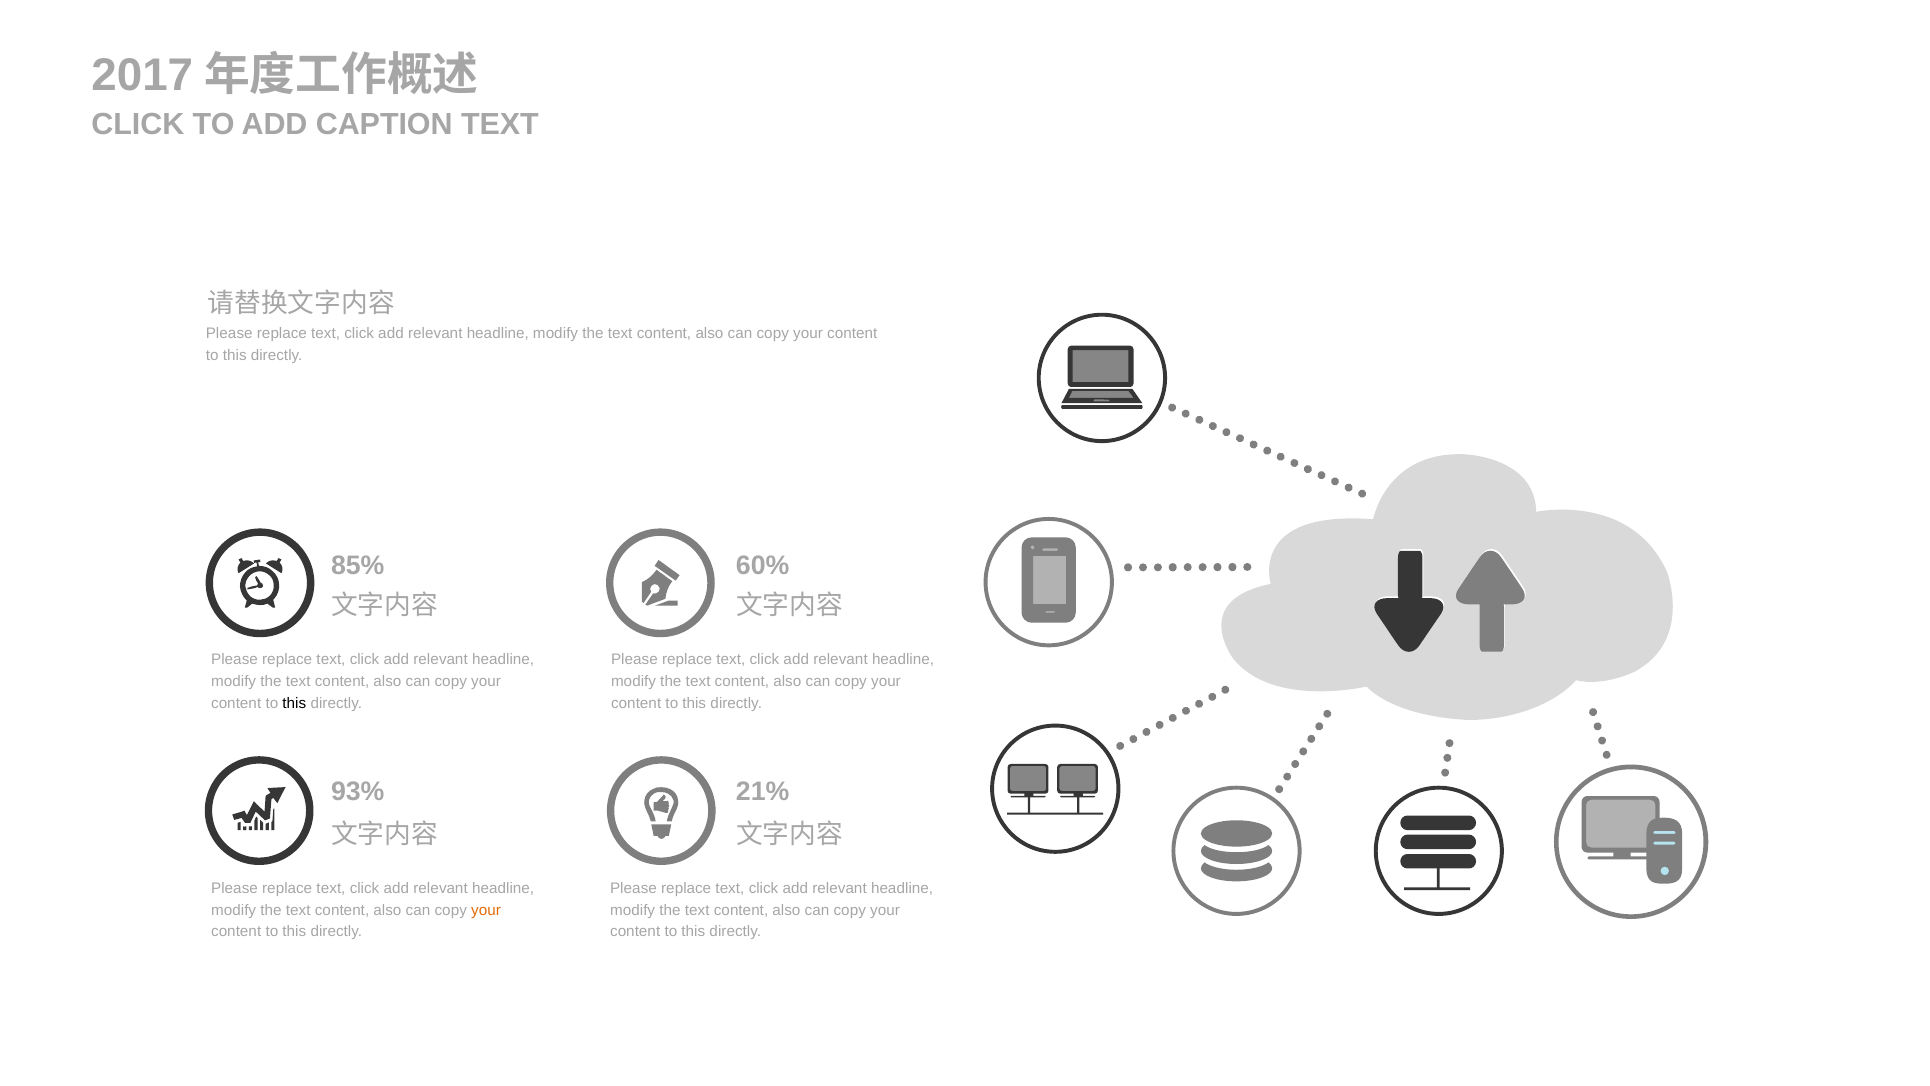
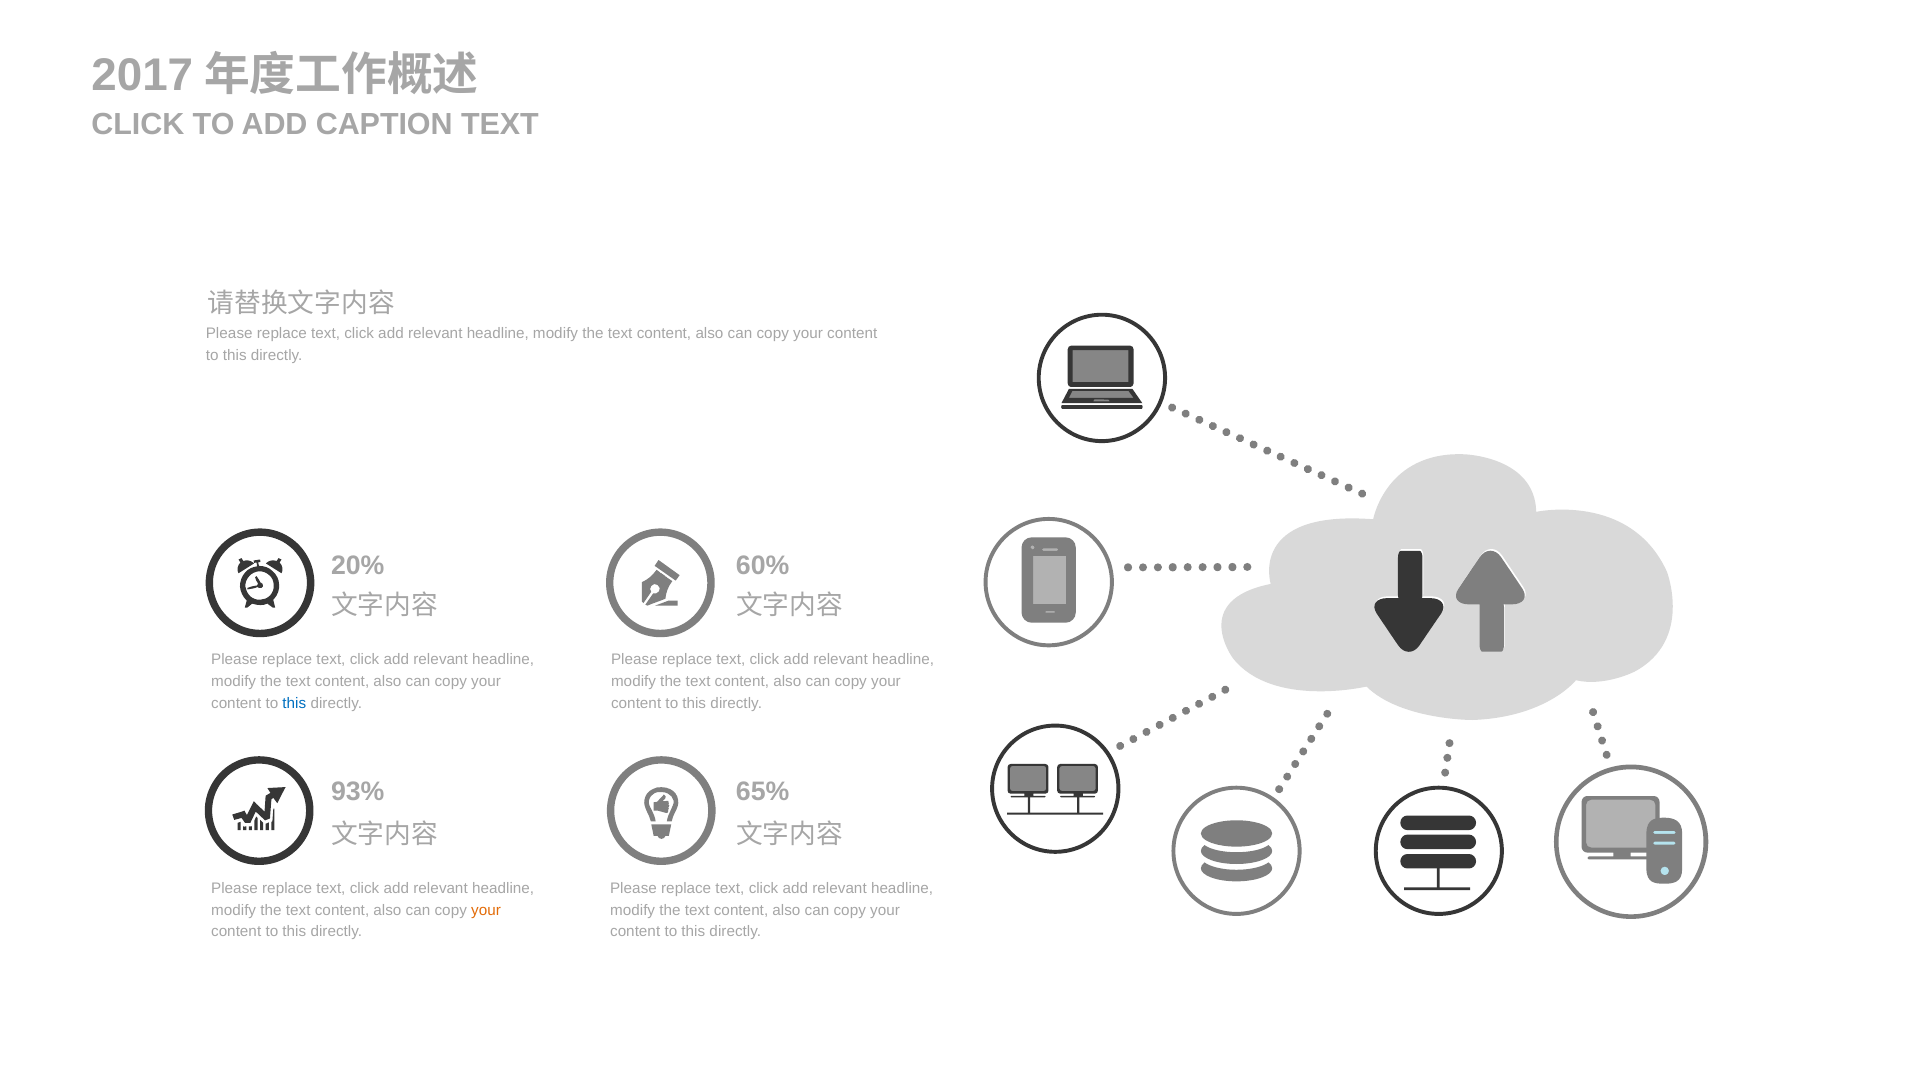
85%: 85% -> 20%
this at (294, 703) colour: black -> blue
21%: 21% -> 65%
